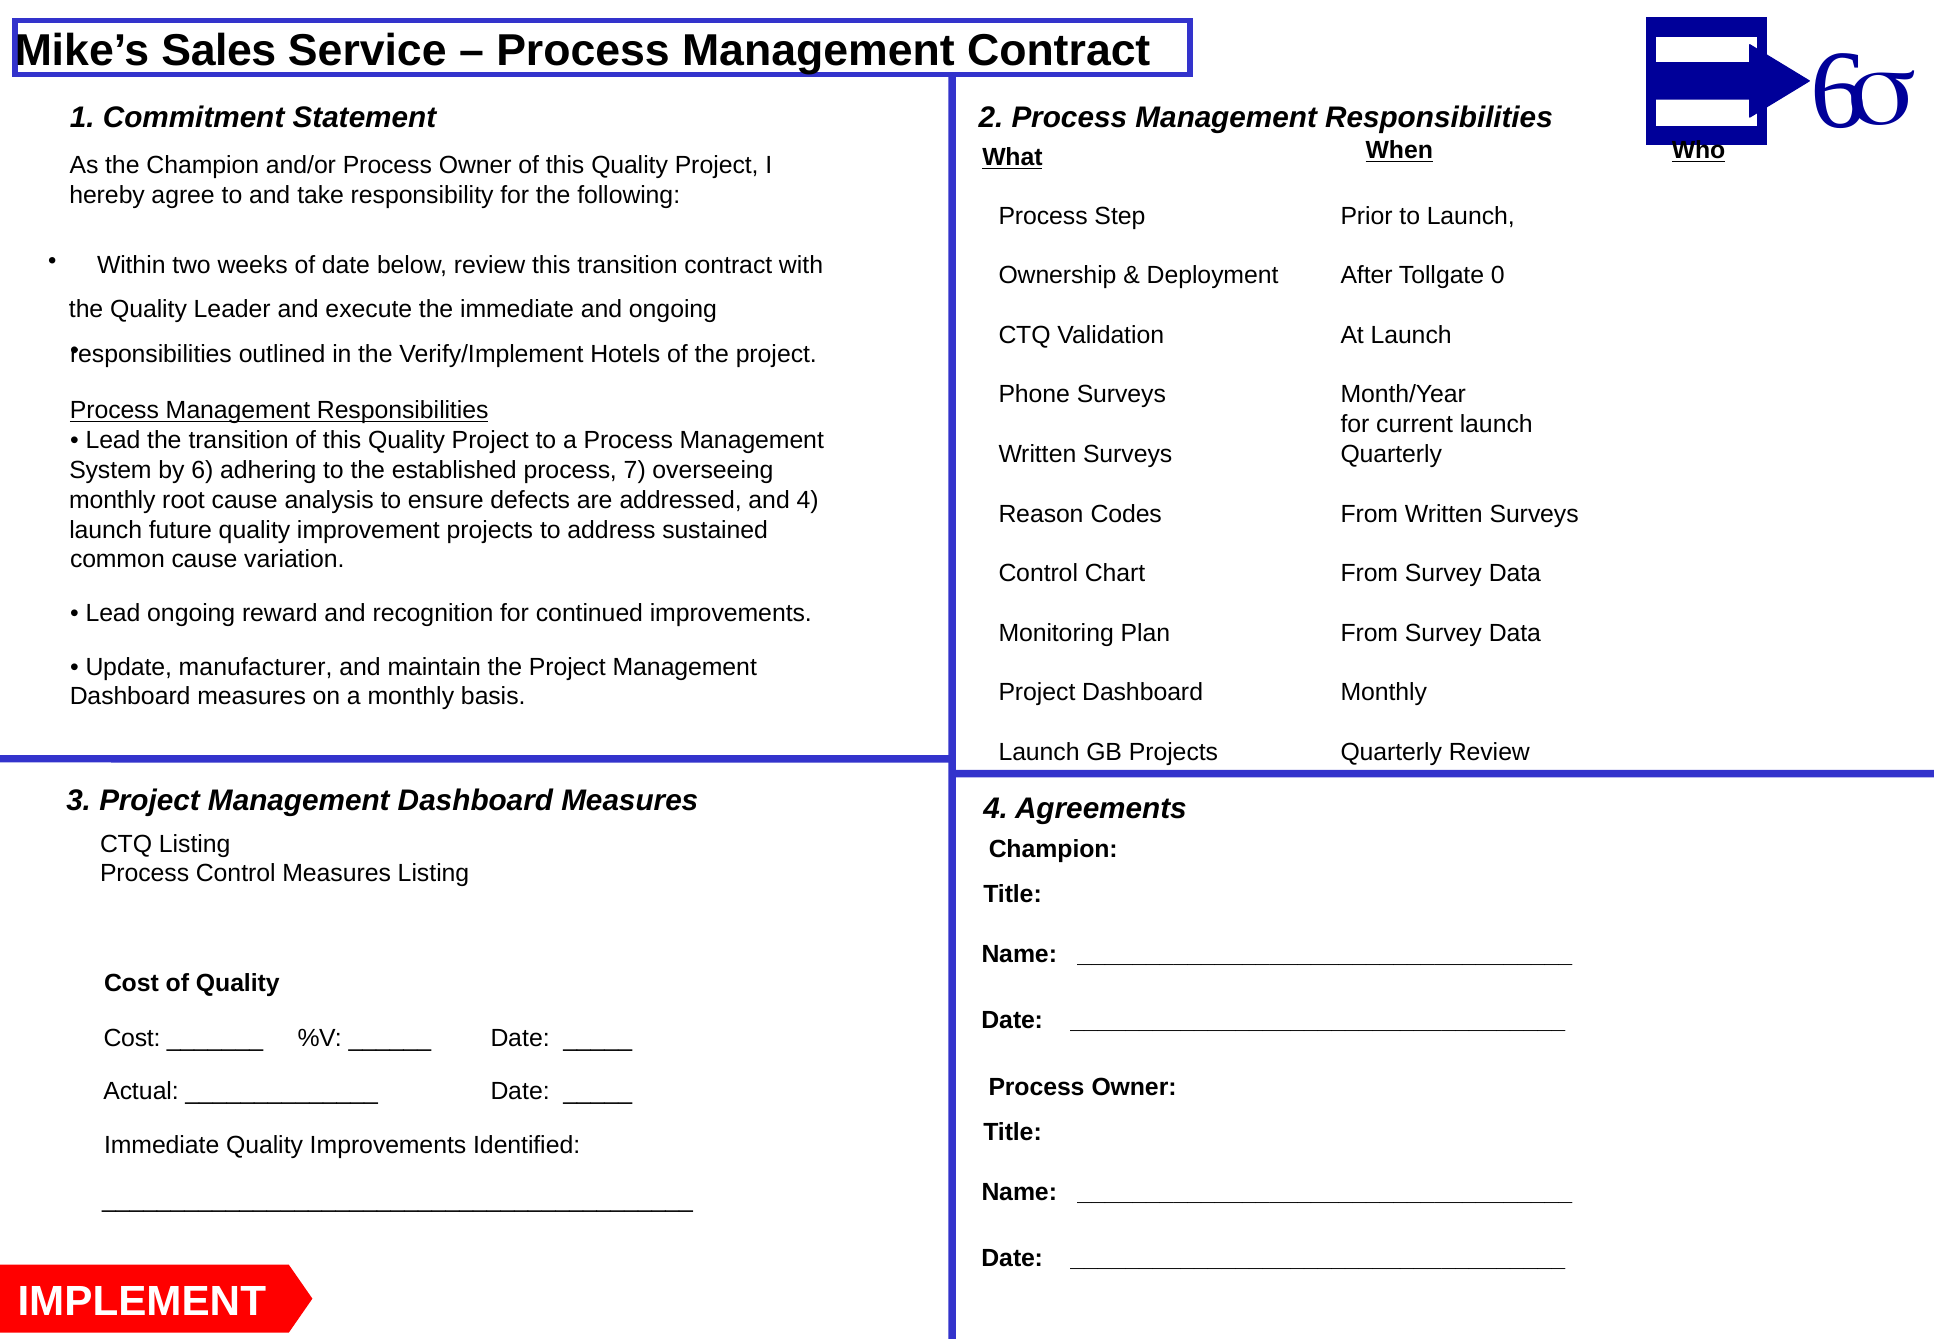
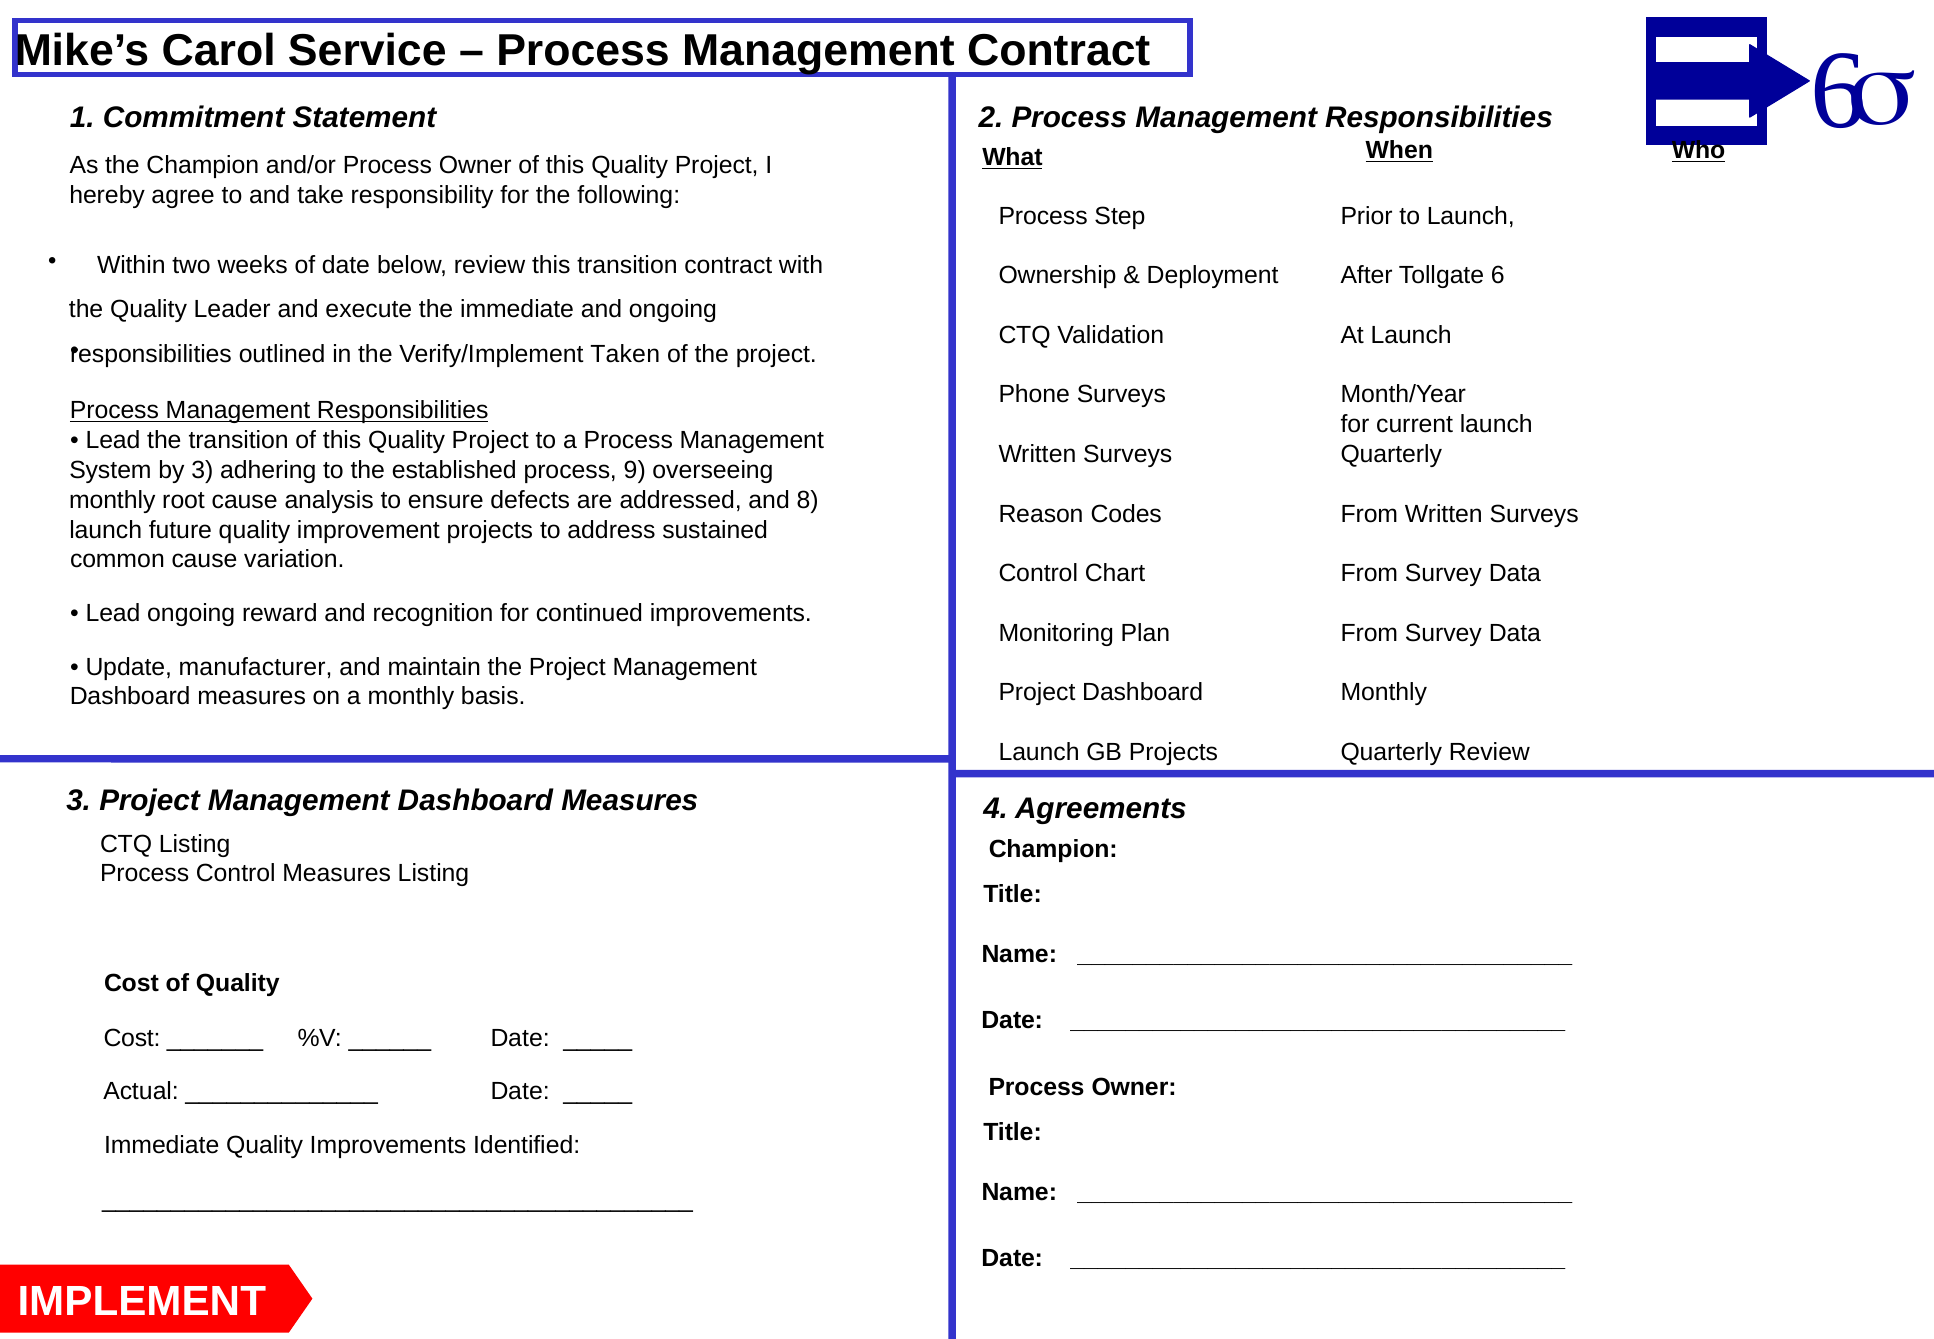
Sales: Sales -> Carol
Tollgate 0: 0 -> 6
Hotels: Hotels -> Taken
by 6: 6 -> 3
7: 7 -> 9
and 4: 4 -> 8
